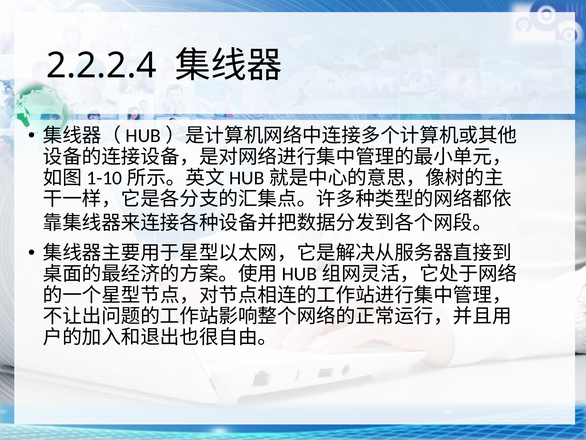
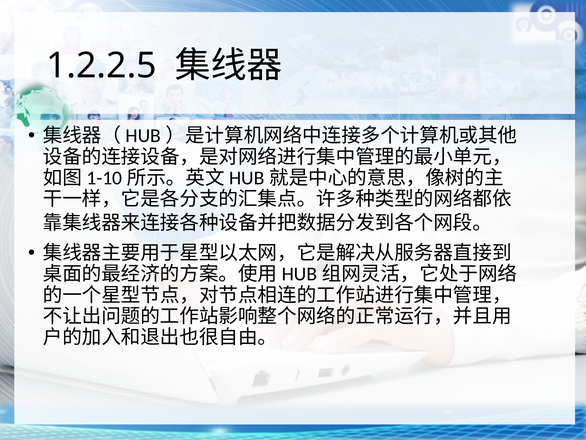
2.2.2.4: 2.2.2.4 -> 1.2.2.5
